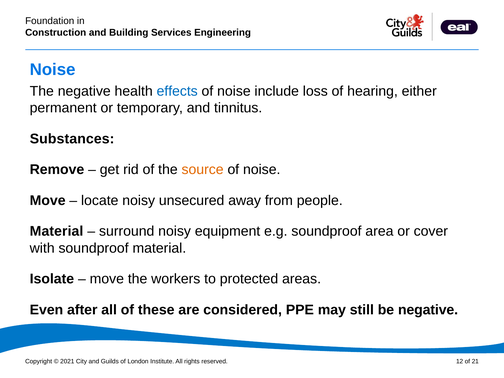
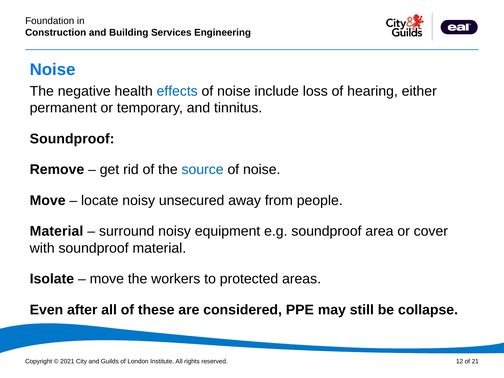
Substances at (72, 139): Substances -> Soundproof
source colour: orange -> blue
be negative: negative -> collapse
